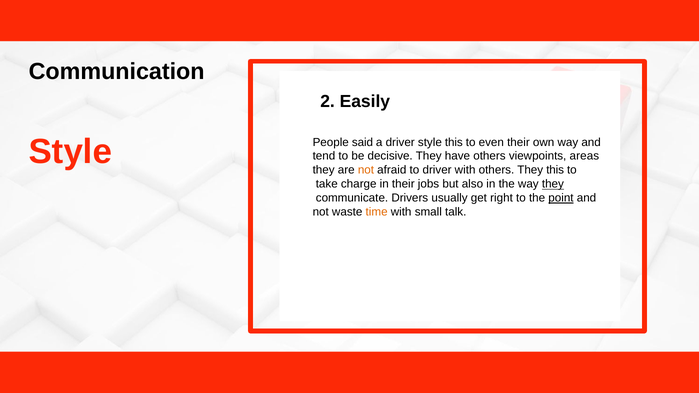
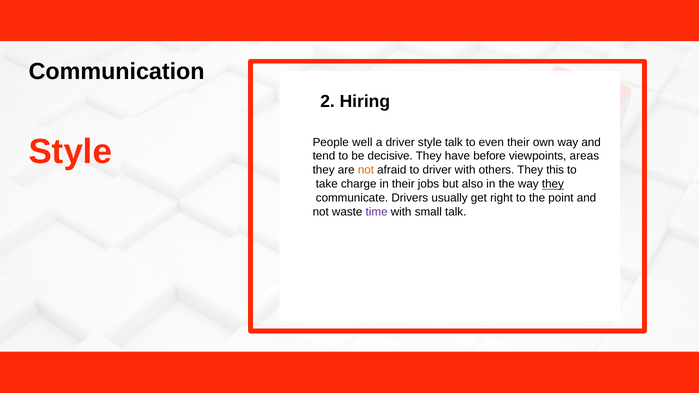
Easily: Easily -> Hiring
said: said -> well
style this: this -> talk
have others: others -> before
point underline: present -> none
time colour: orange -> purple
